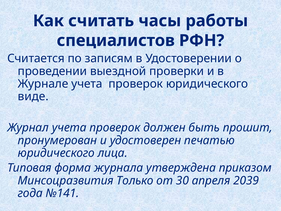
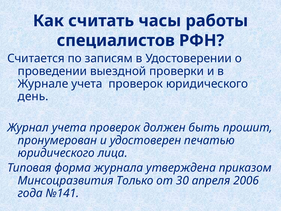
виде: виде -> день
2039: 2039 -> 2006
